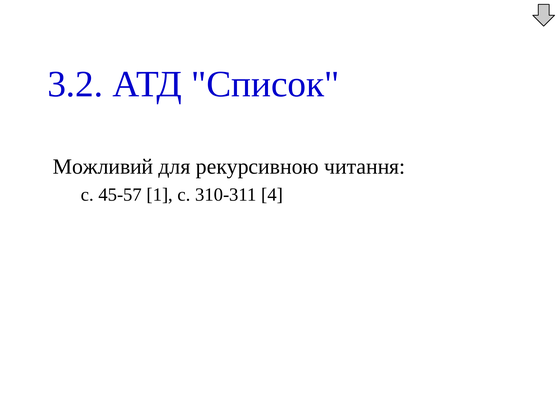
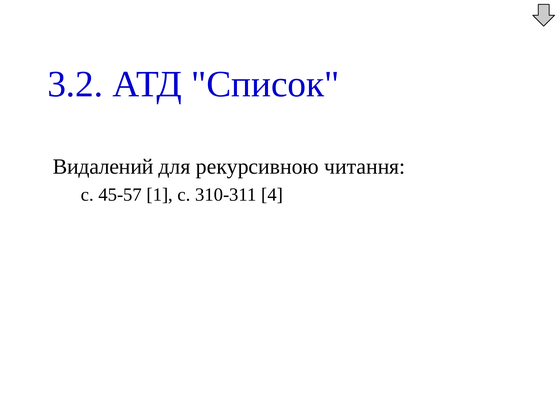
Можливий: Можливий -> Видалений
